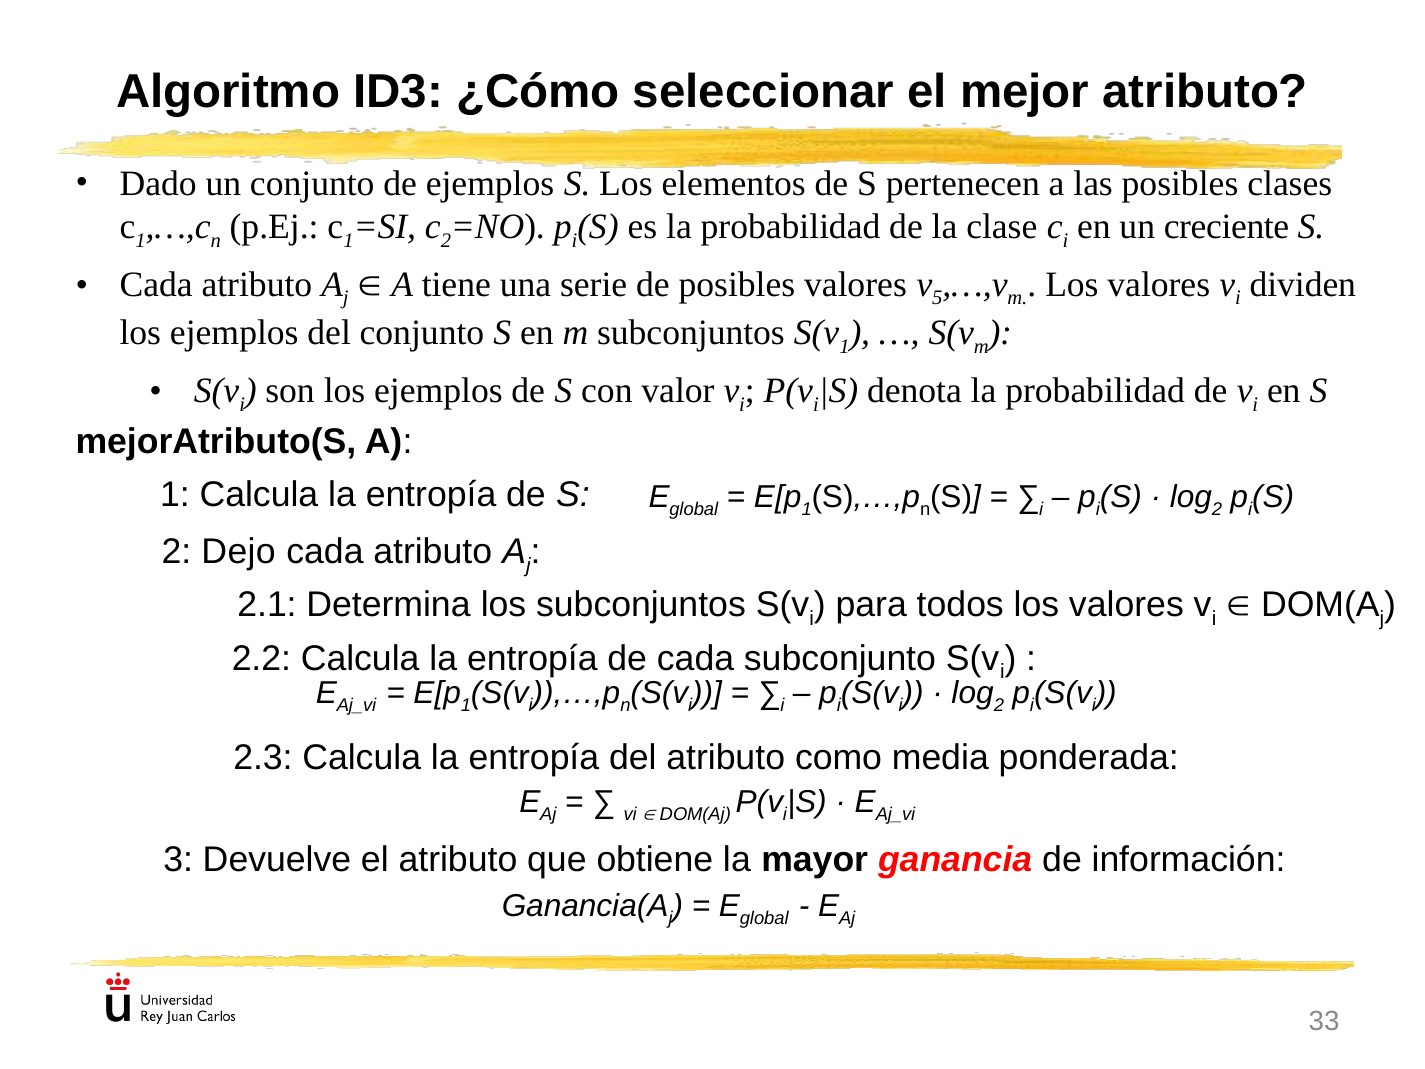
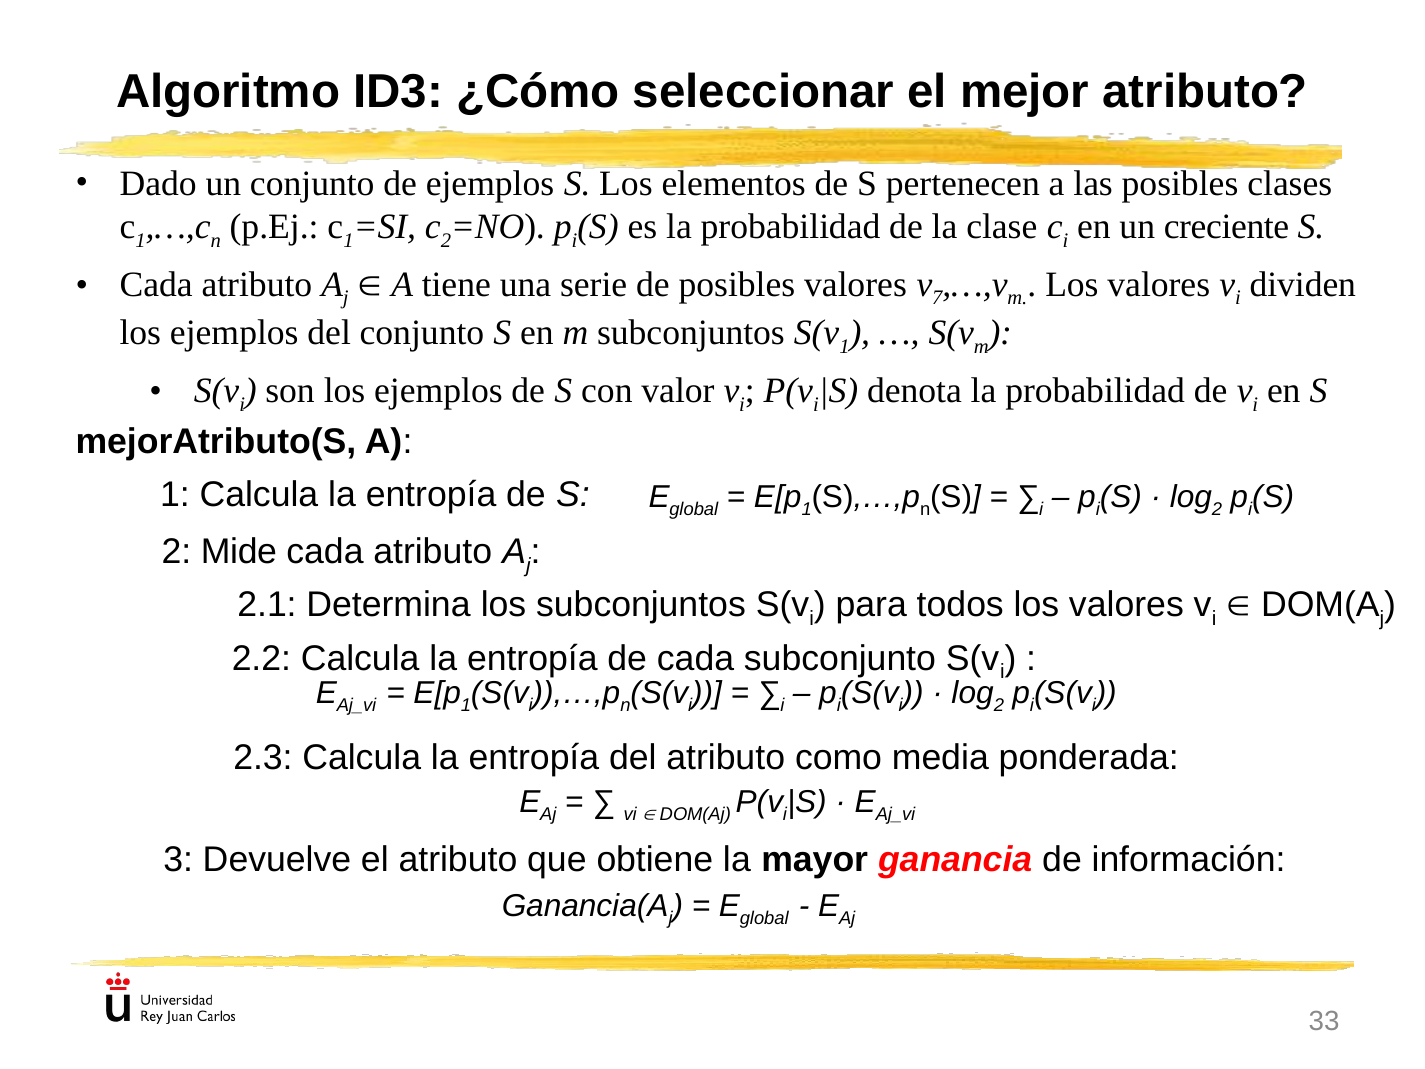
5: 5 -> 7
Dejo: Dejo -> Mide
